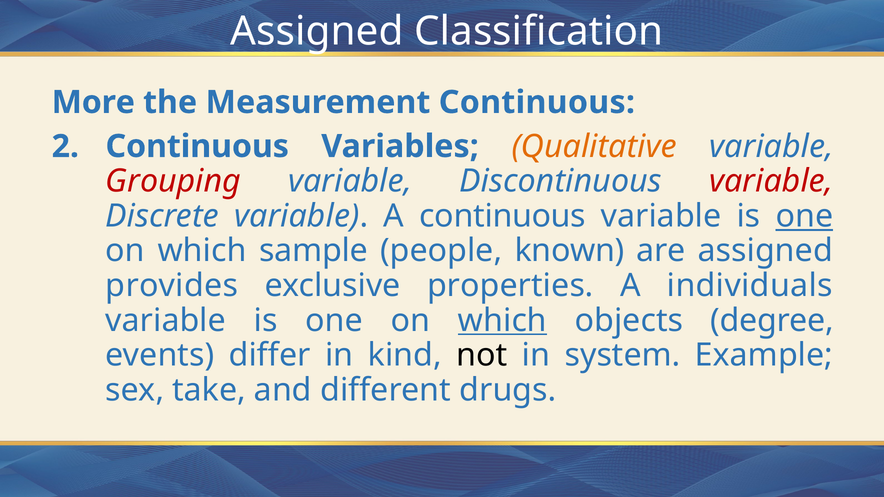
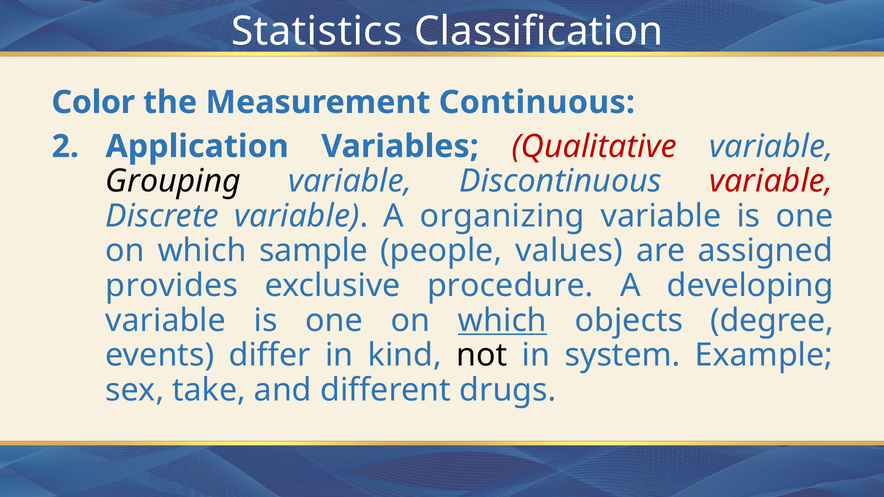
Assigned at (317, 31): Assigned -> Statistics
More: More -> Color
Continuous at (197, 146): Continuous -> Application
Qualitative colour: orange -> red
Grouping colour: red -> black
A continuous: continuous -> organizing
one at (804, 216) underline: present -> none
known: known -> values
properties: properties -> procedure
individuals: individuals -> developing
